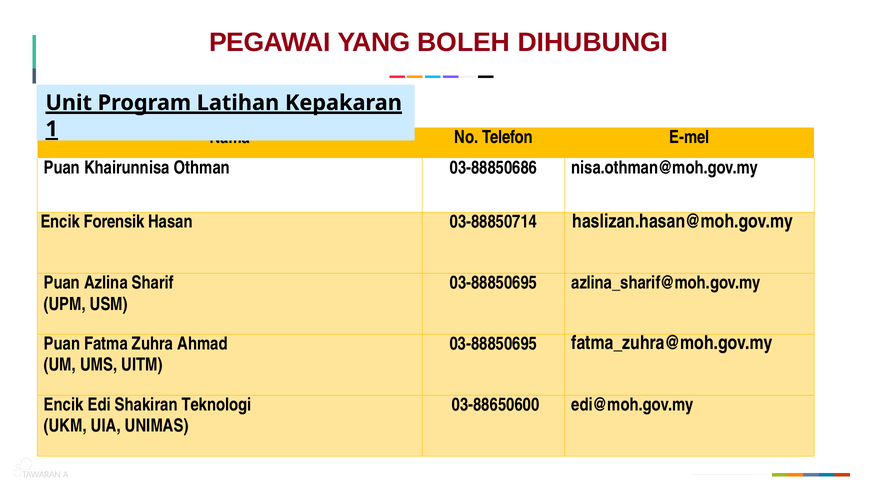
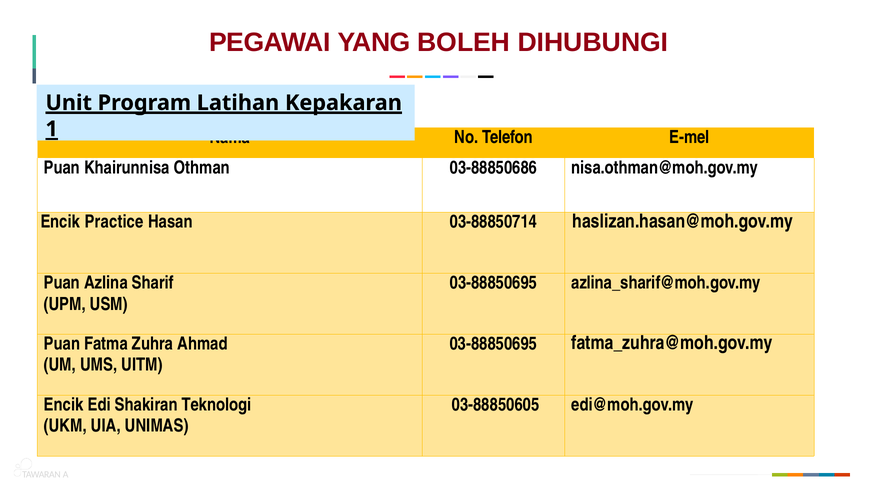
Forensik: Forensik -> Practice
03-88650600: 03-88650600 -> 03-88850605
